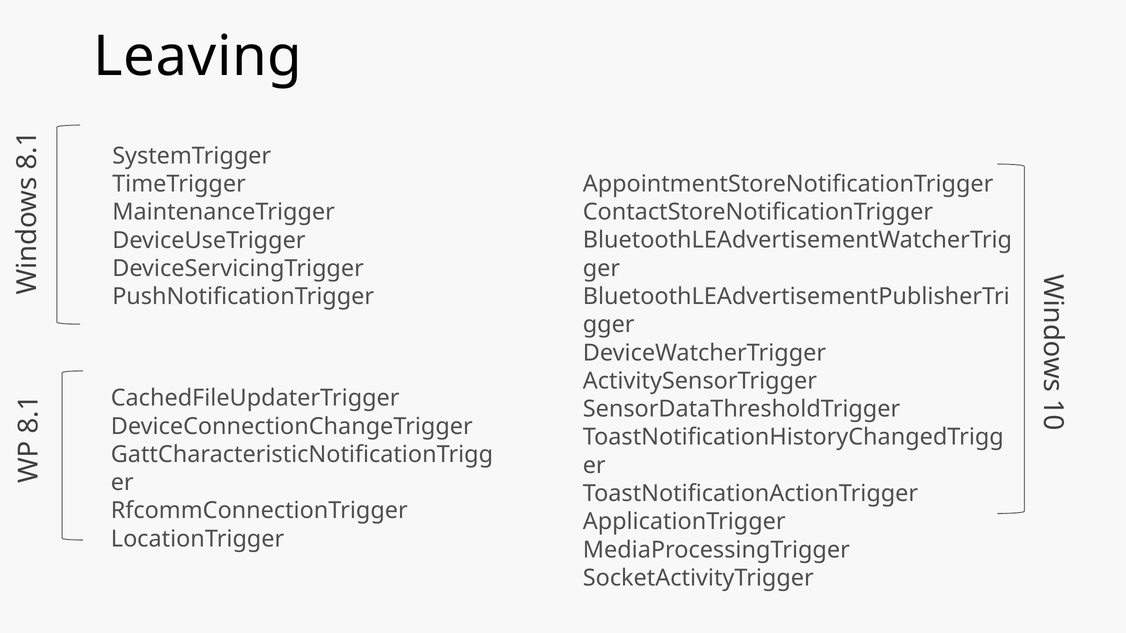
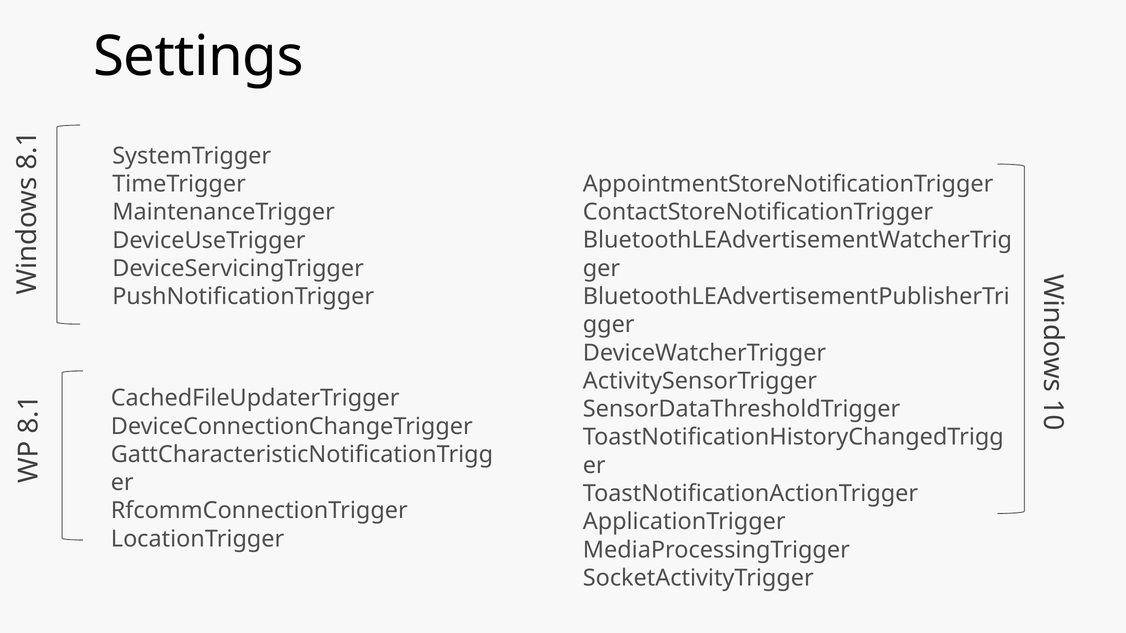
Leaving: Leaving -> Settings
